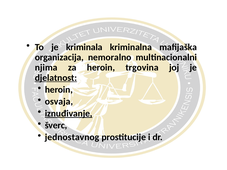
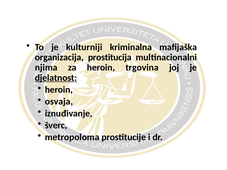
kriminala: kriminala -> kulturniji
nemoralno: nemoralno -> prostitucija
iznuđivanje underline: present -> none
jednostavnog: jednostavnog -> metropoloma
